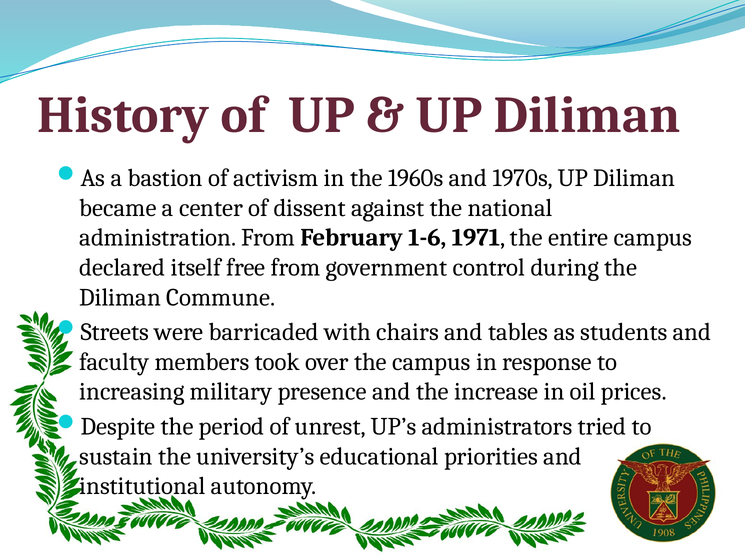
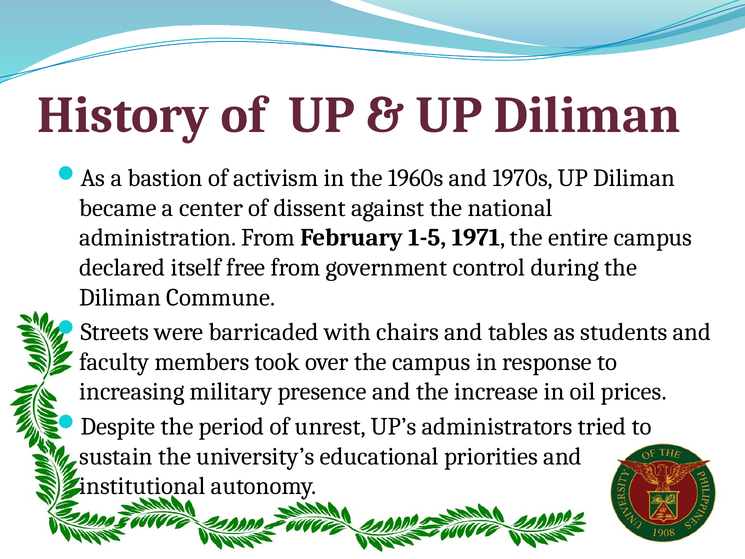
1-6: 1-6 -> 1-5
